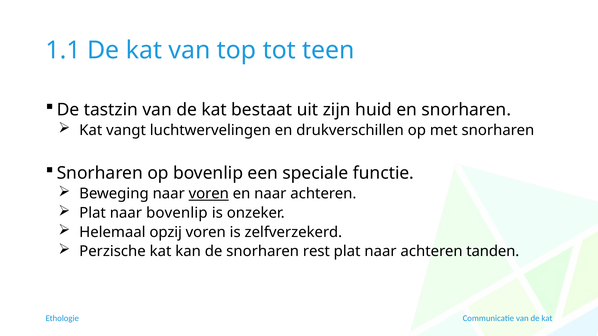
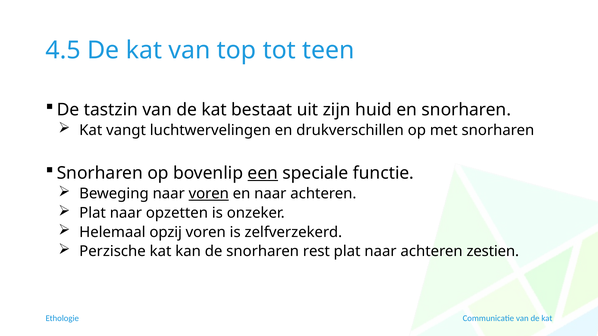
1.1: 1.1 -> 4.5
een underline: none -> present
naar bovenlip: bovenlip -> opzetten
tanden: tanden -> zestien
